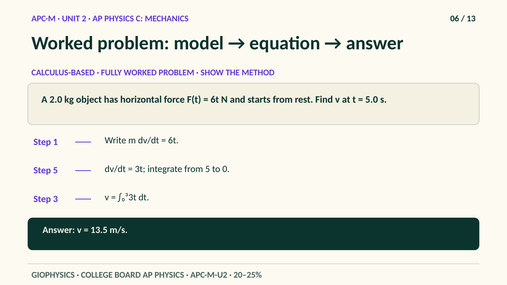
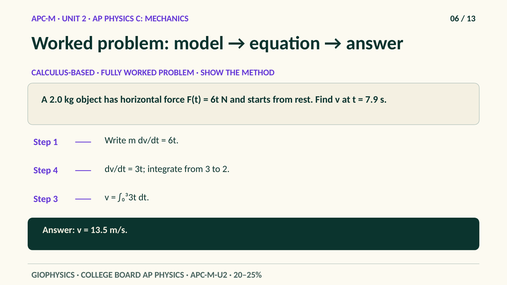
5.0: 5.0 -> 7.9
Step 5: 5 -> 4
from 5: 5 -> 3
to 0: 0 -> 2
